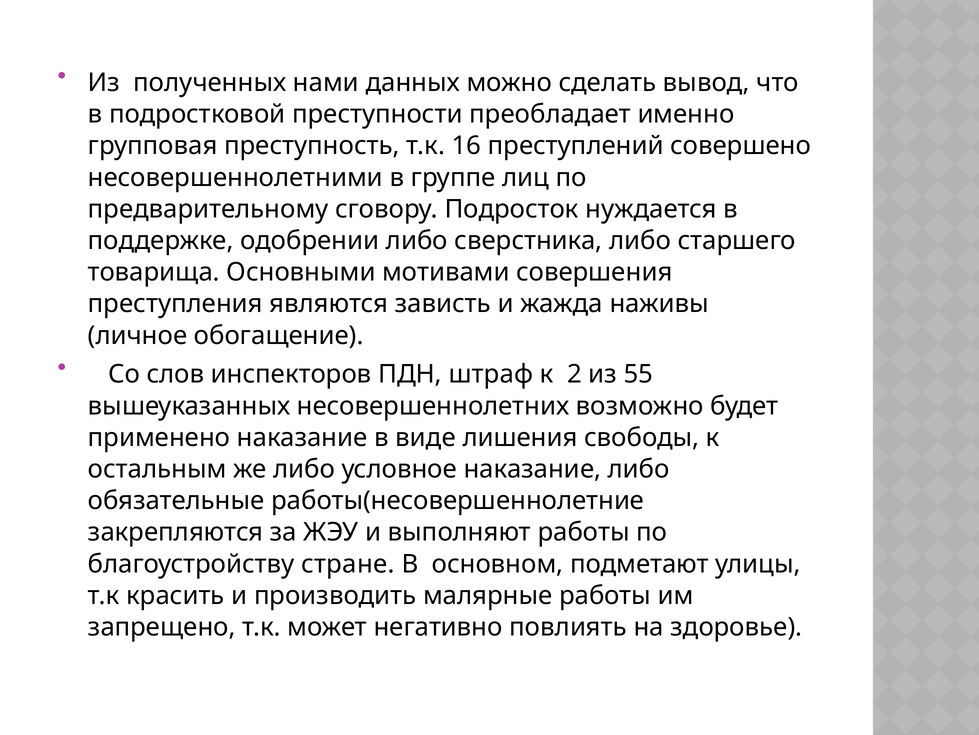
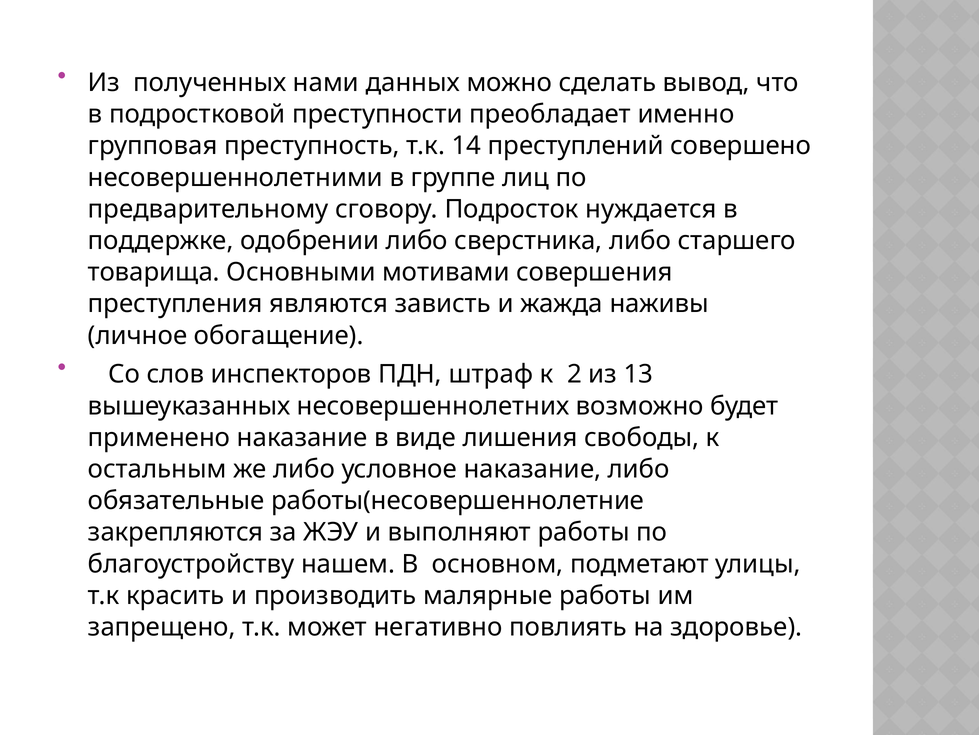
16: 16 -> 14
55: 55 -> 13
стране: стране -> нашем
